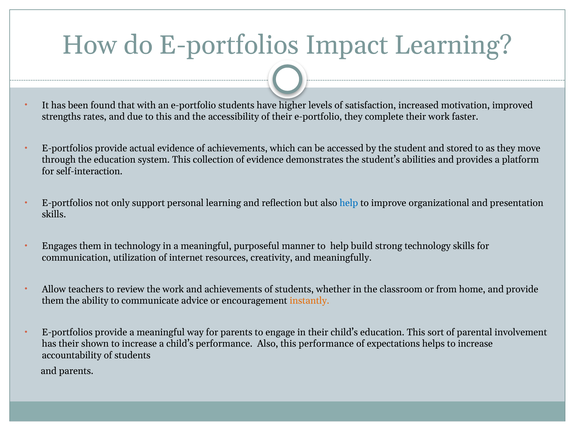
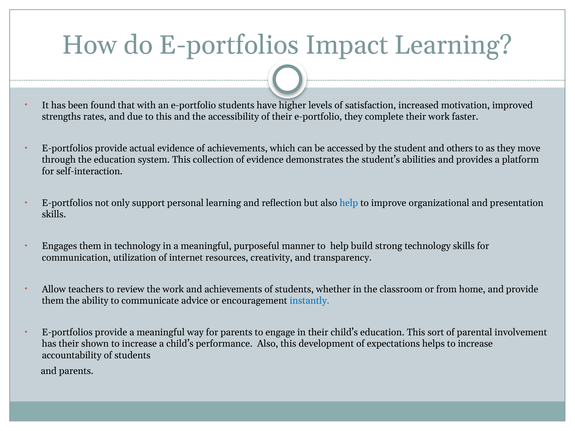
stored: stored -> others
meaningfully: meaningfully -> transparency
instantly colour: orange -> blue
this performance: performance -> development
